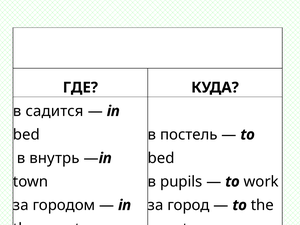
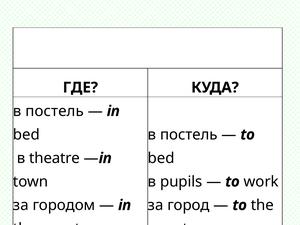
садится at (55, 111): садится -> постель
внутрь: внутрь -> theatre
